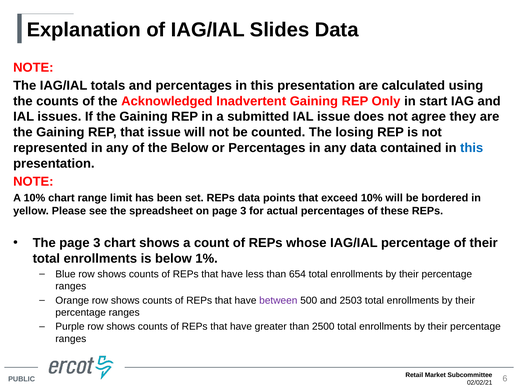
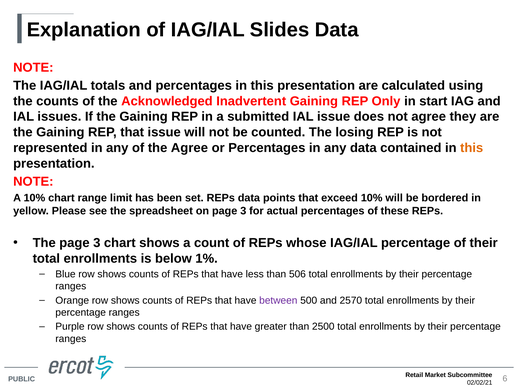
the Below: Below -> Agree
this at (472, 148) colour: blue -> orange
654: 654 -> 506
2503: 2503 -> 2570
